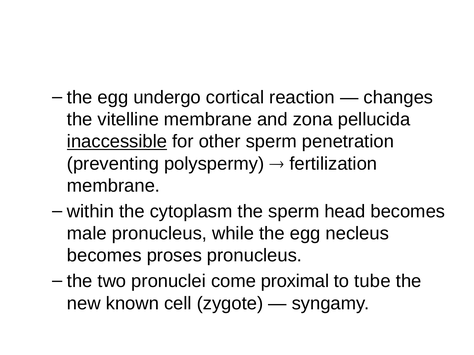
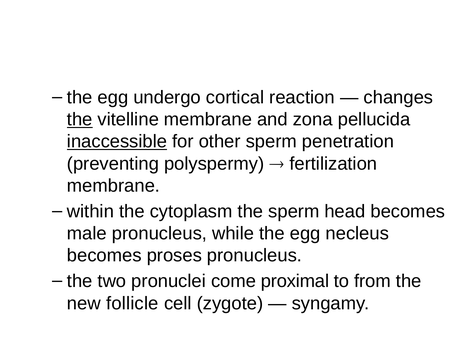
the at (80, 120) underline: none -> present
tube: tube -> from
known: known -> follicle
